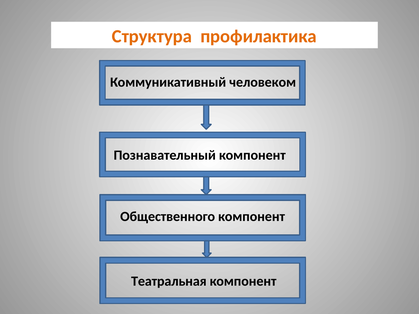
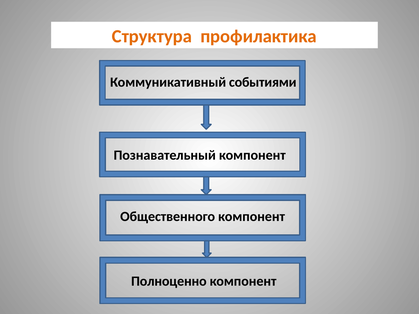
человеком: человеком -> событиями
Театральная: Театральная -> Полноценно
